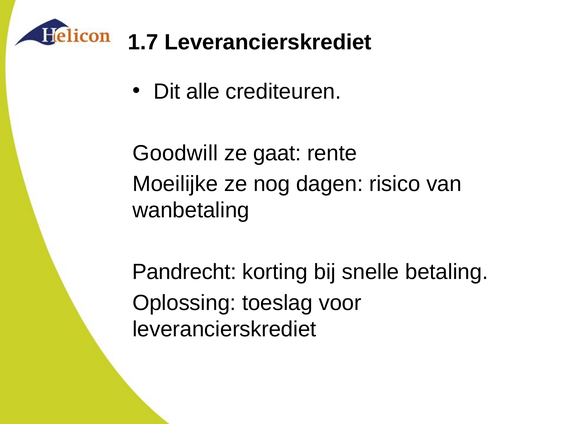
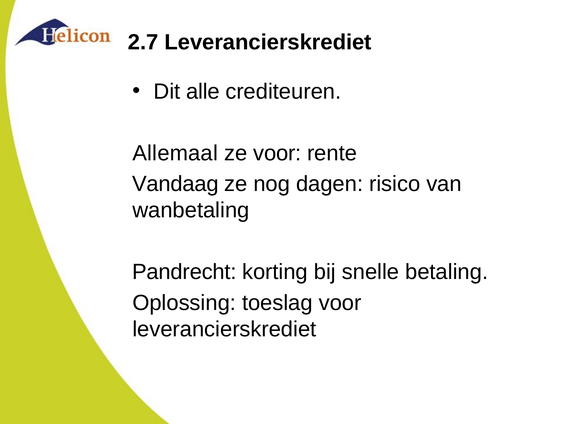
1.7: 1.7 -> 2.7
Goodwill: Goodwill -> Allemaal
ze gaat: gaat -> voor
Moeilijke: Moeilijke -> Vandaag
